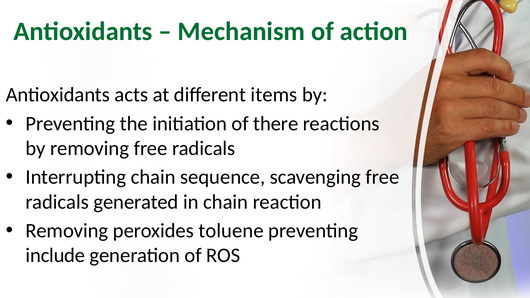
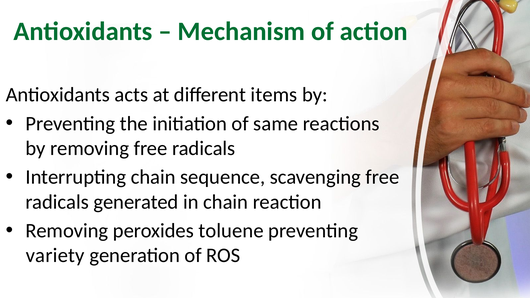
there: there -> same
include: include -> variety
